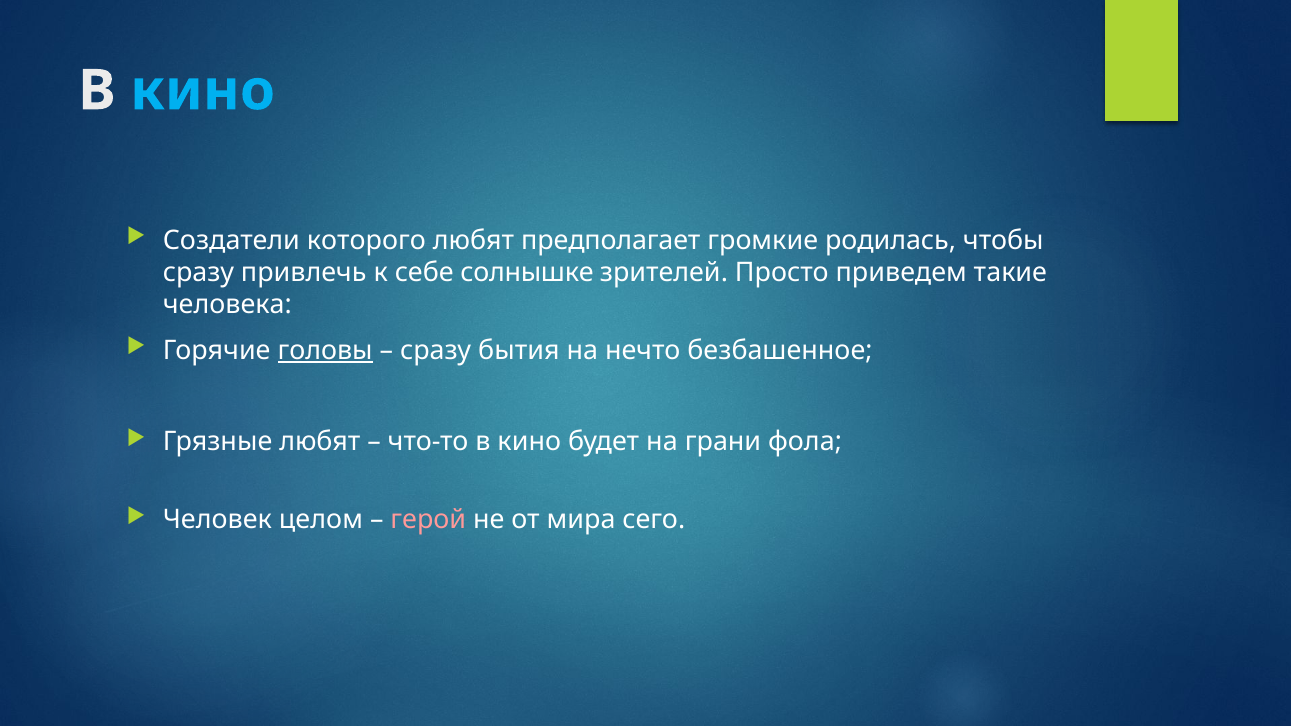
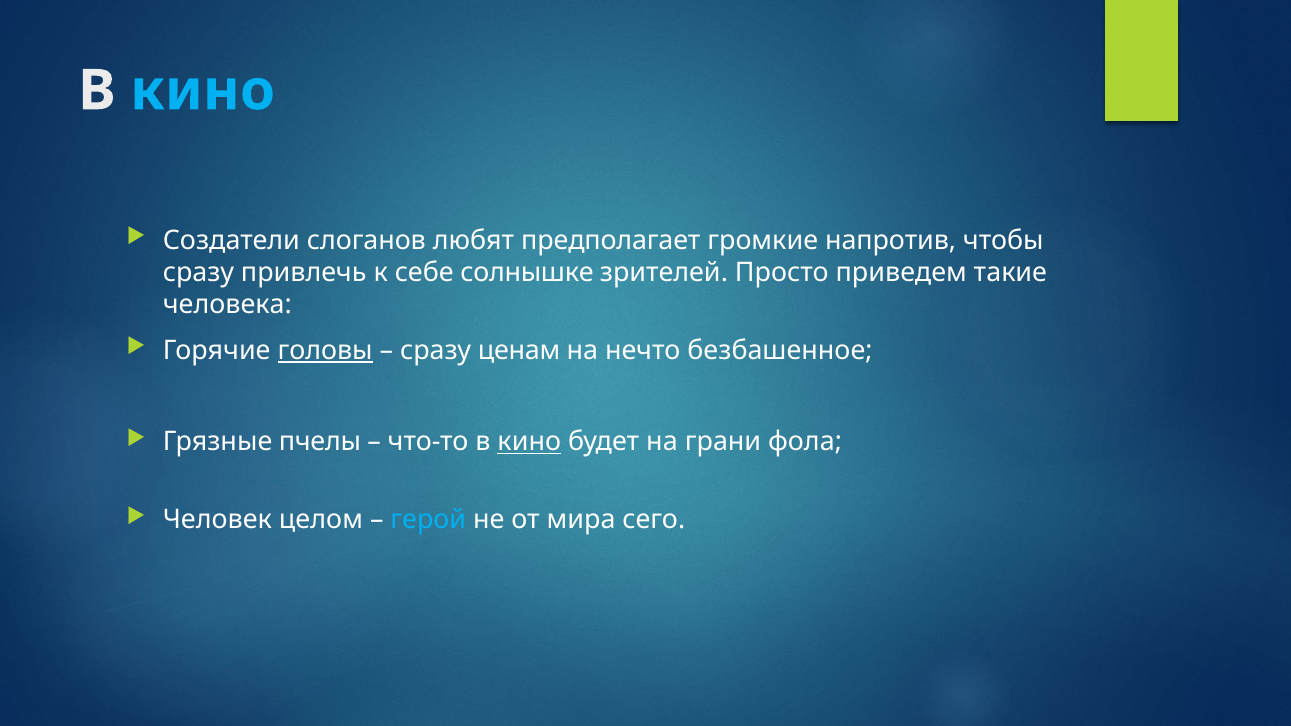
которого: которого -> слоганов
родилась: родилась -> напротив
бытия: бытия -> ценам
Грязные любят: любят -> пчелы
кино at (529, 442) underline: none -> present
герой colour: pink -> light blue
